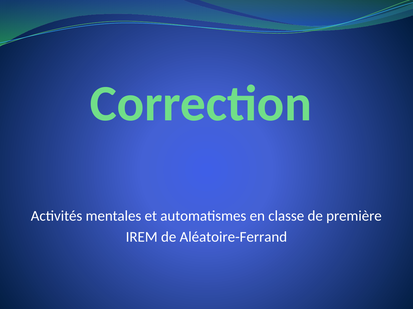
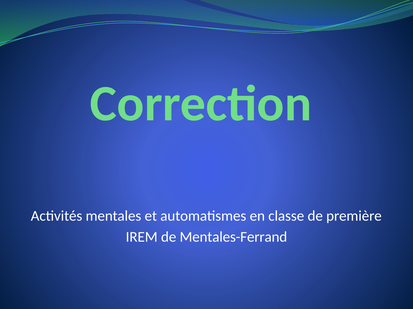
Aléatoire-Ferrand: Aléatoire-Ferrand -> Mentales-Ferrand
